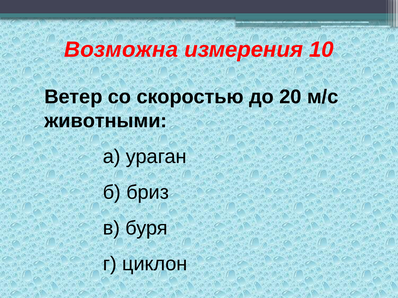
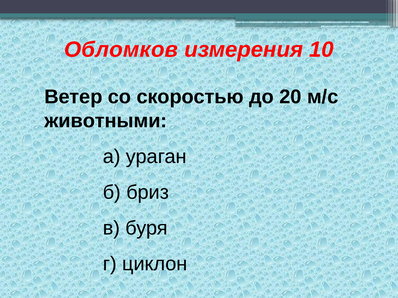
Возможна: Возможна -> Обломков
